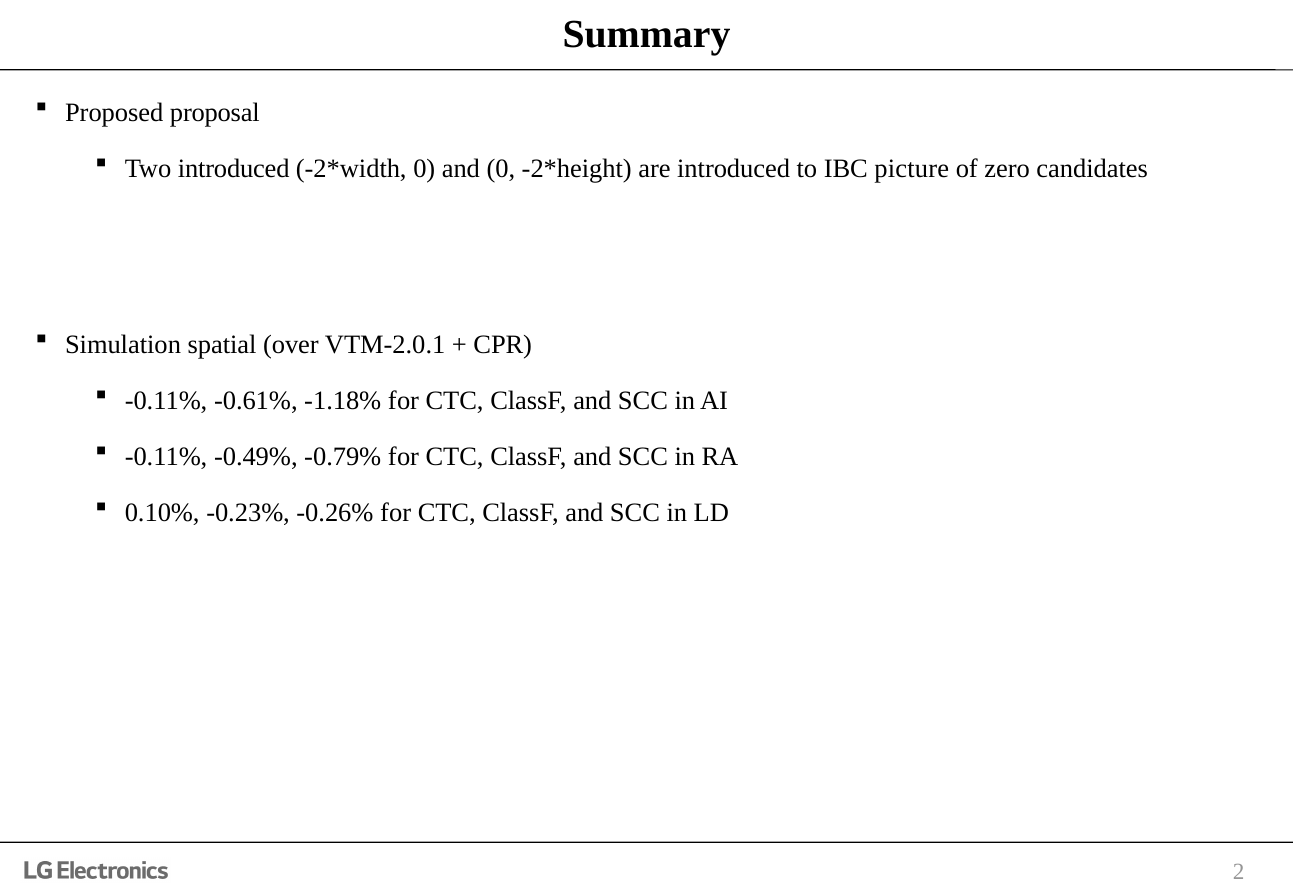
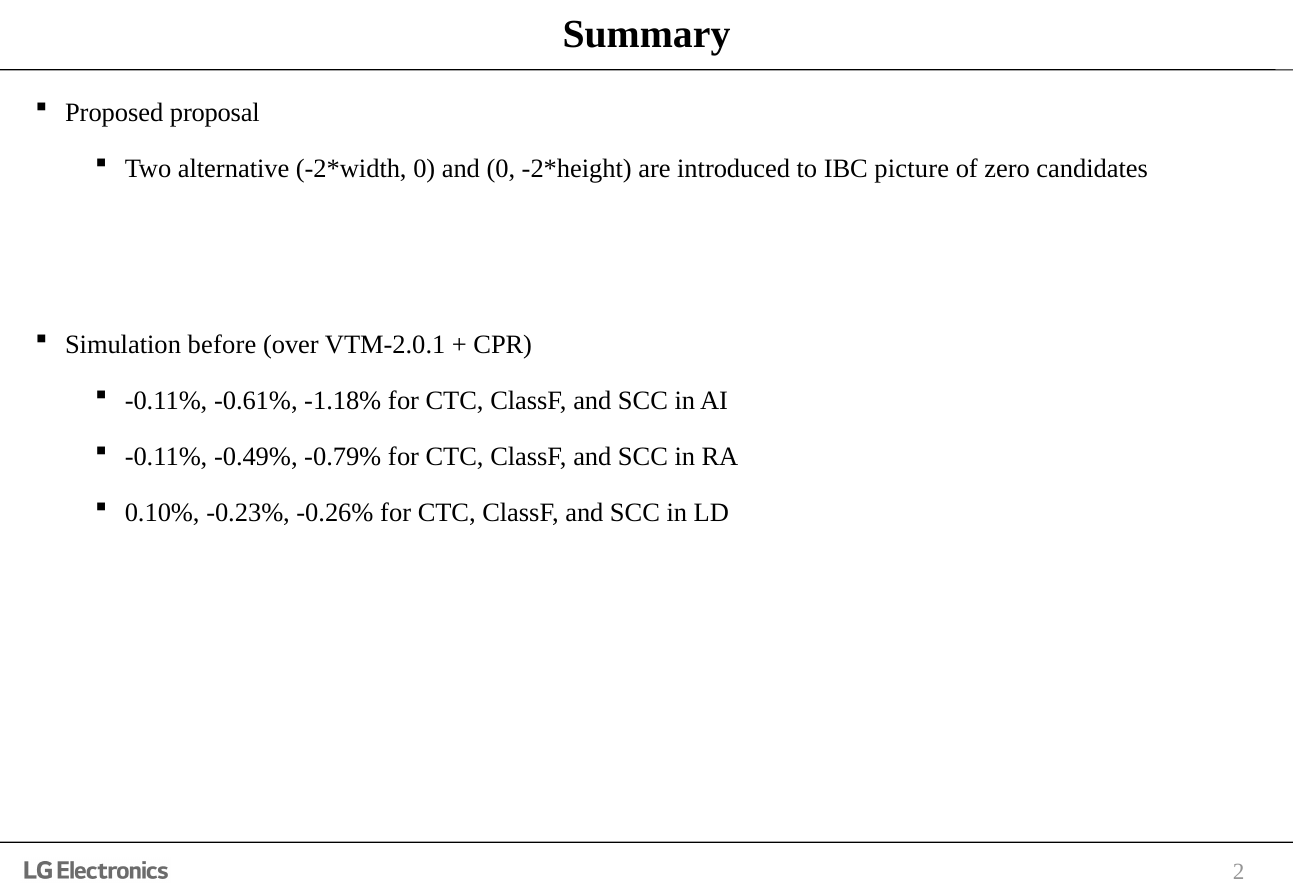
Two introduced: introduced -> alternative
spatial: spatial -> before
